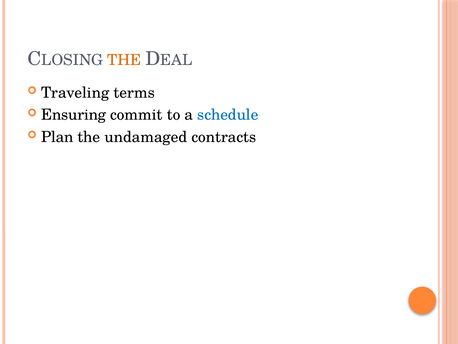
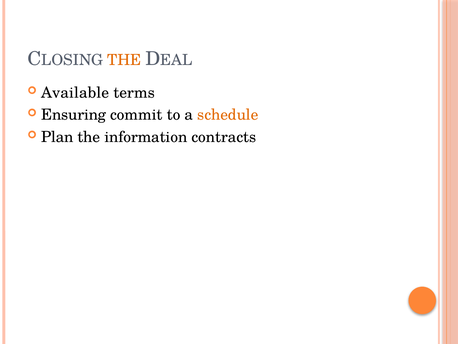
Traveling: Traveling -> Available
schedule colour: blue -> orange
undamaged: undamaged -> information
